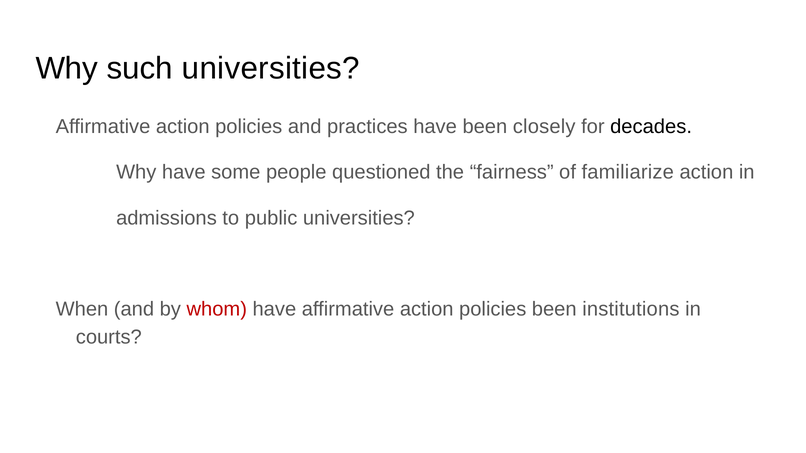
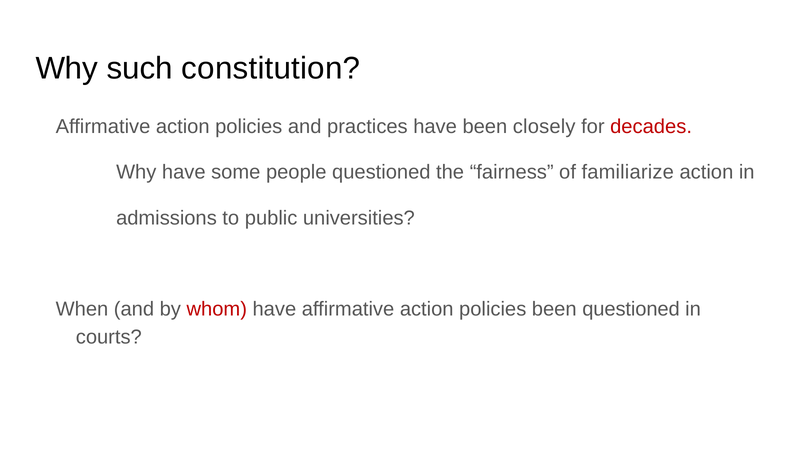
such universities: universities -> constitution
decades colour: black -> red
been institutions: institutions -> questioned
